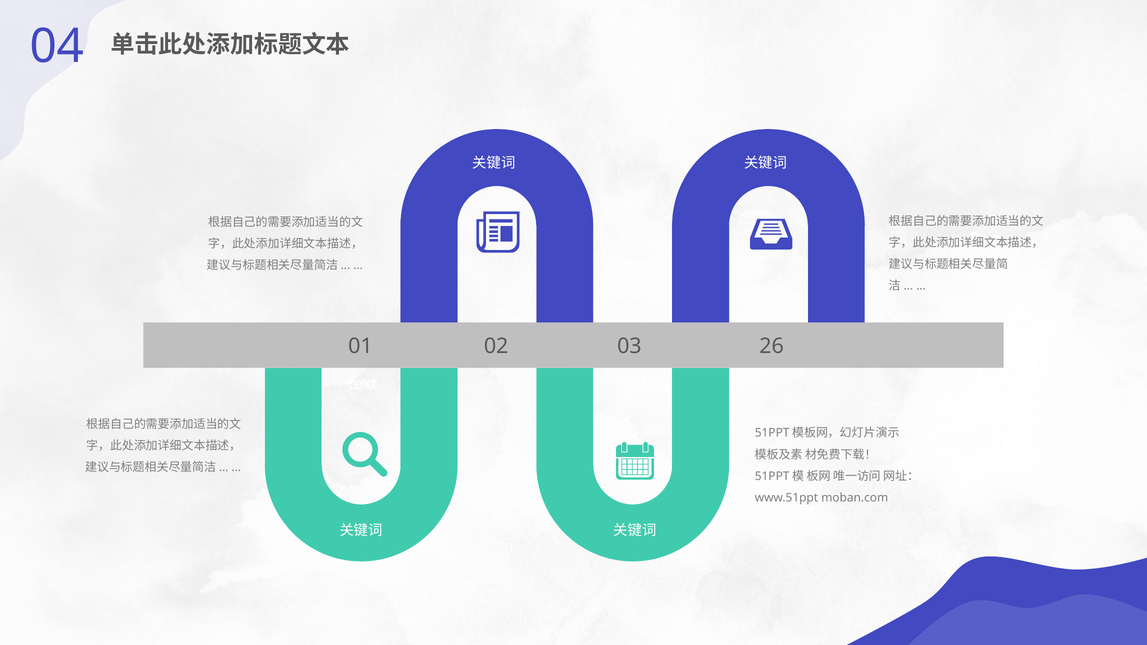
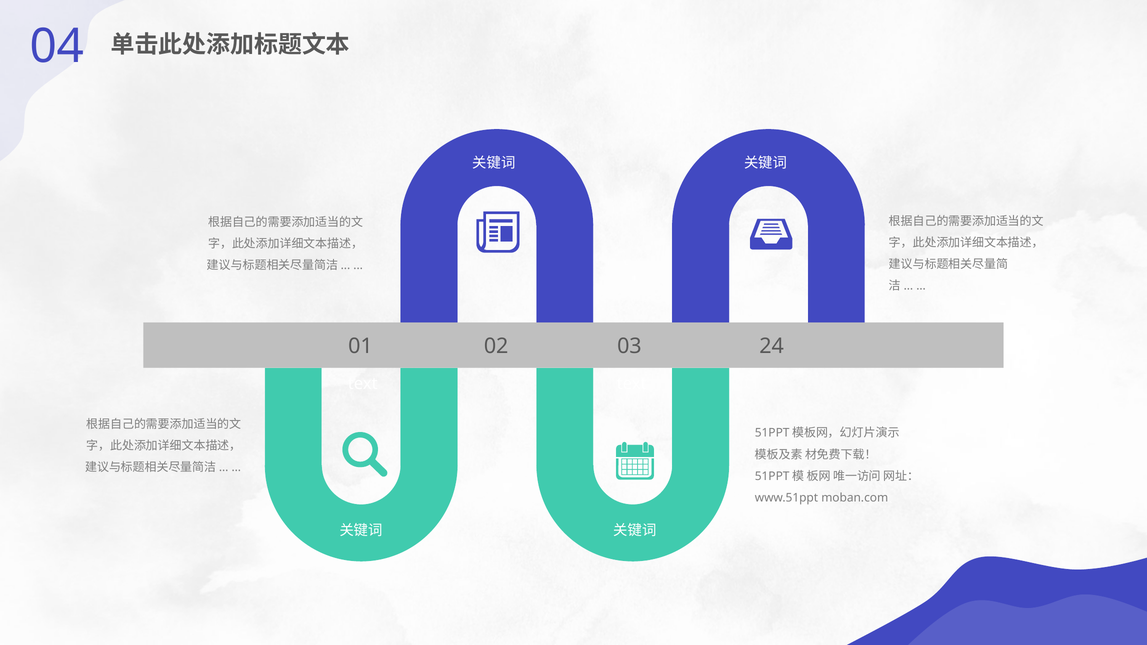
26: 26 -> 24
